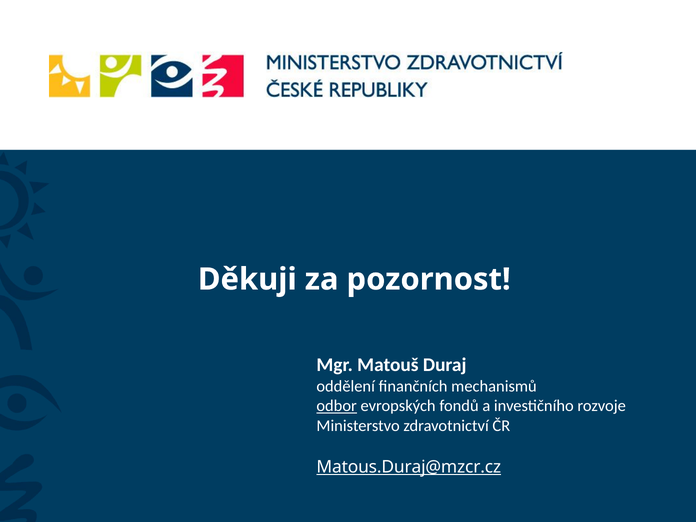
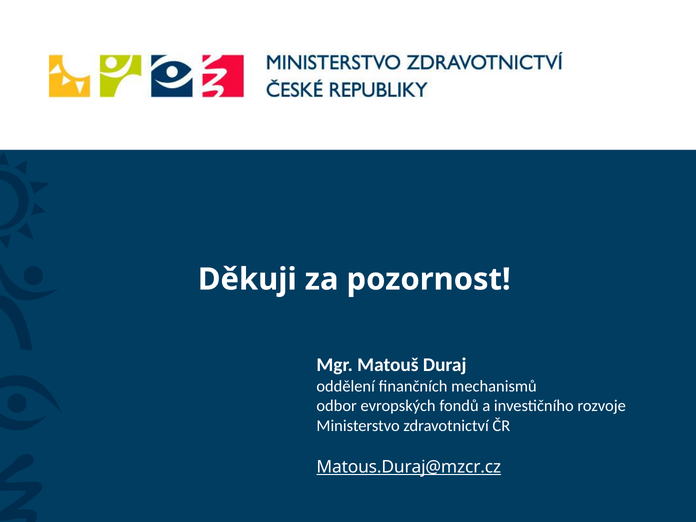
odbor underline: present -> none
